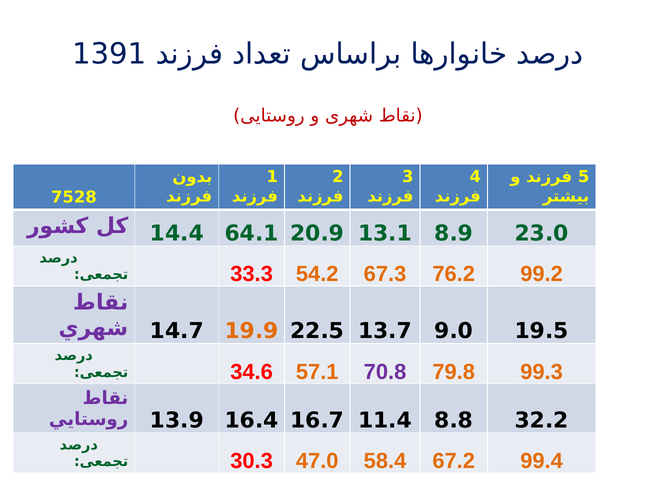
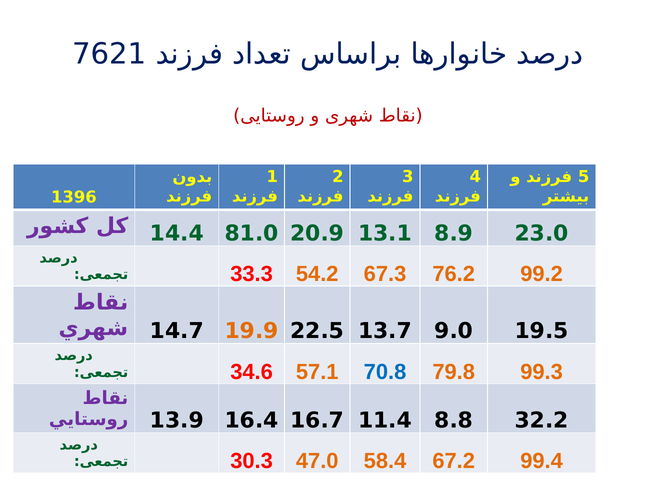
1391: 1391 -> 7621
7528: 7528 -> 1396
64.1: 64.1 -> 81.0
70.8 colour: purple -> blue
